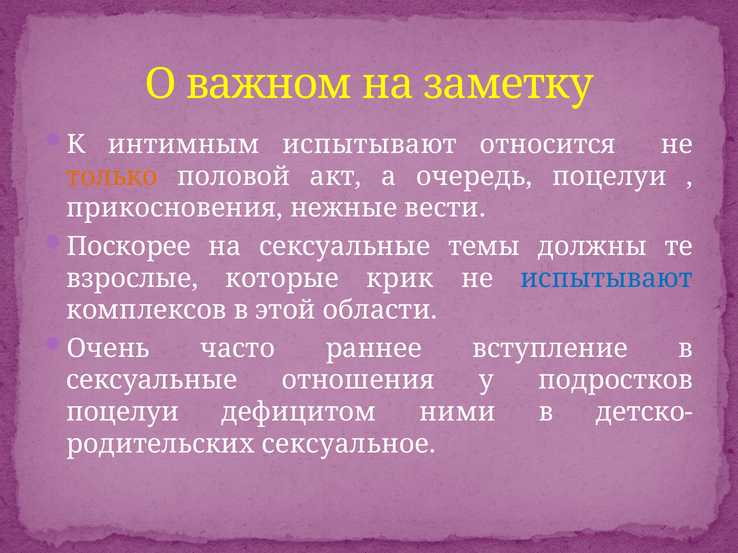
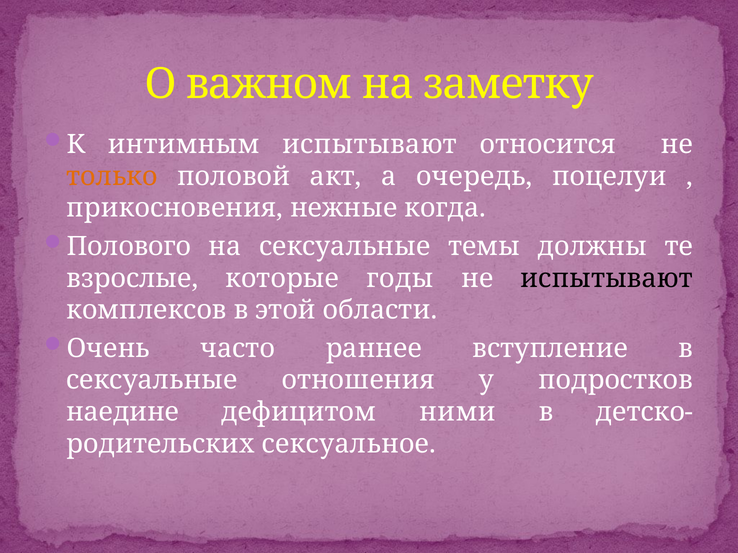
вести: вести -> когда
Поскорее: Поскорее -> Полового
крик: крик -> годы
испытывают at (607, 278) colour: blue -> black
поцелуи at (123, 412): поцелуи -> наедине
